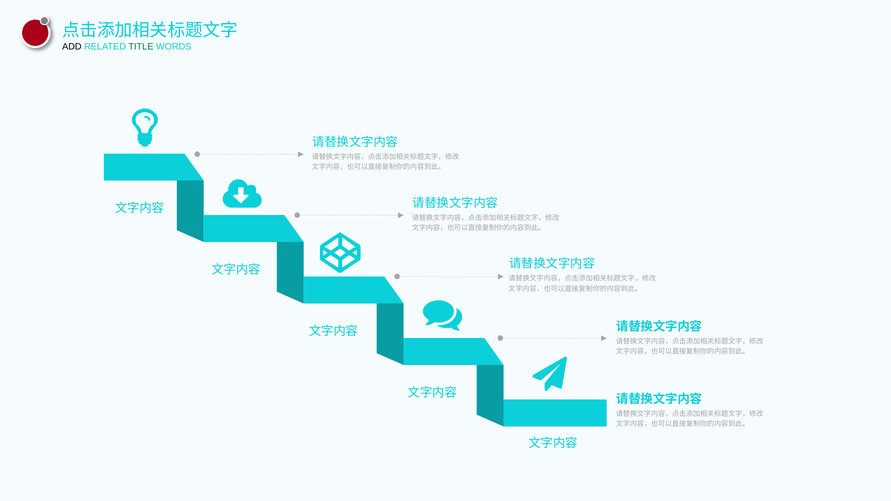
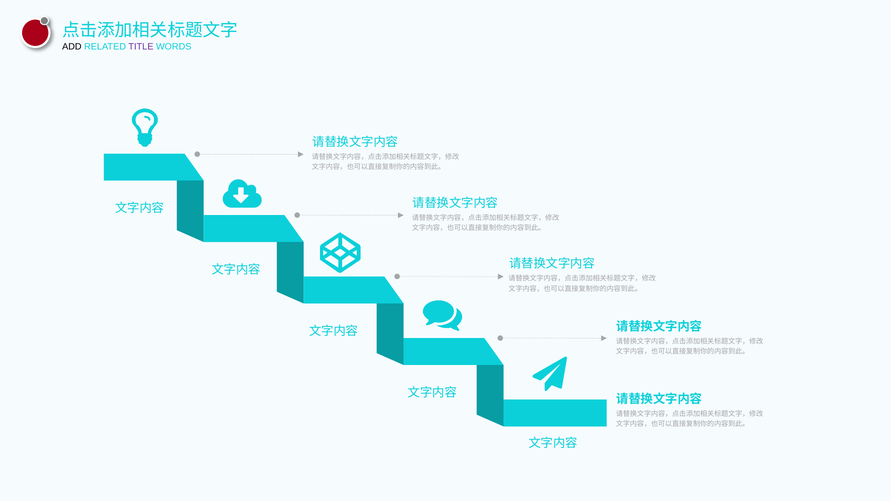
TITLE colour: green -> purple
